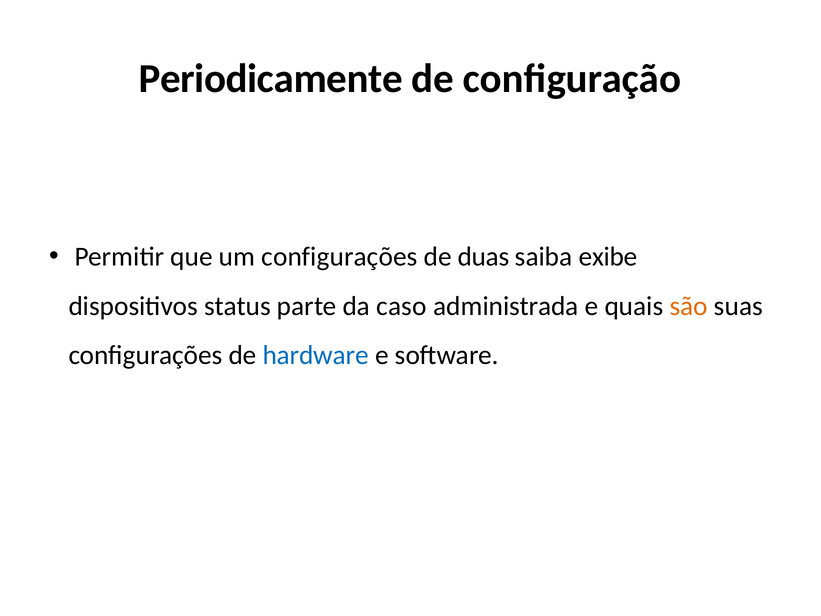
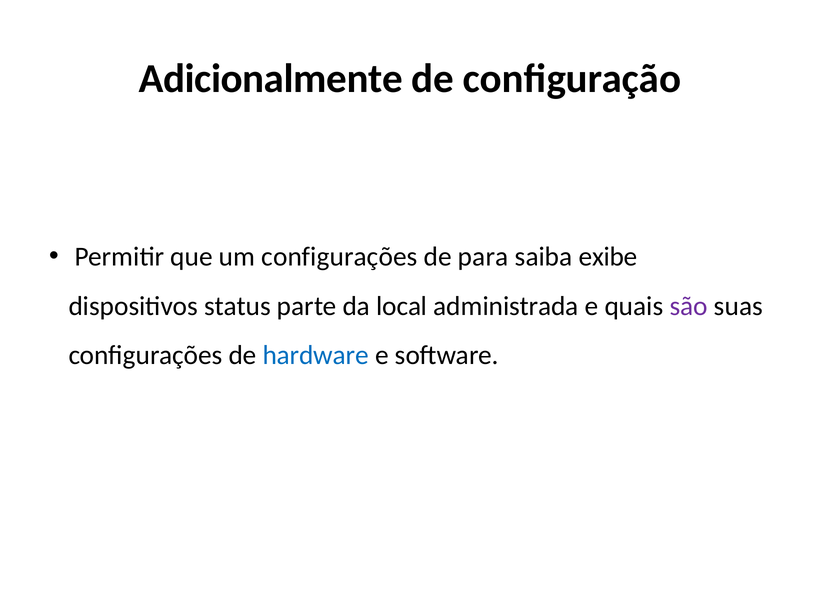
Periodicamente: Periodicamente -> Adicionalmente
duas: duas -> para
caso: caso -> local
são colour: orange -> purple
